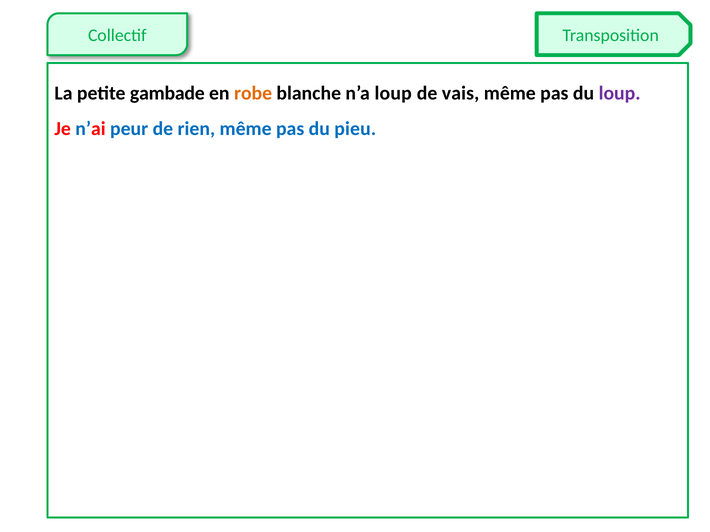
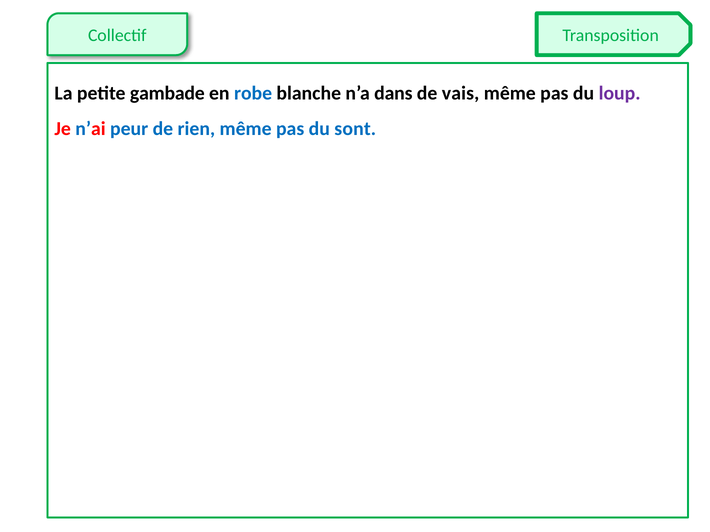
robe colour: orange -> blue
n’a loup: loup -> dans
pieu: pieu -> sont
